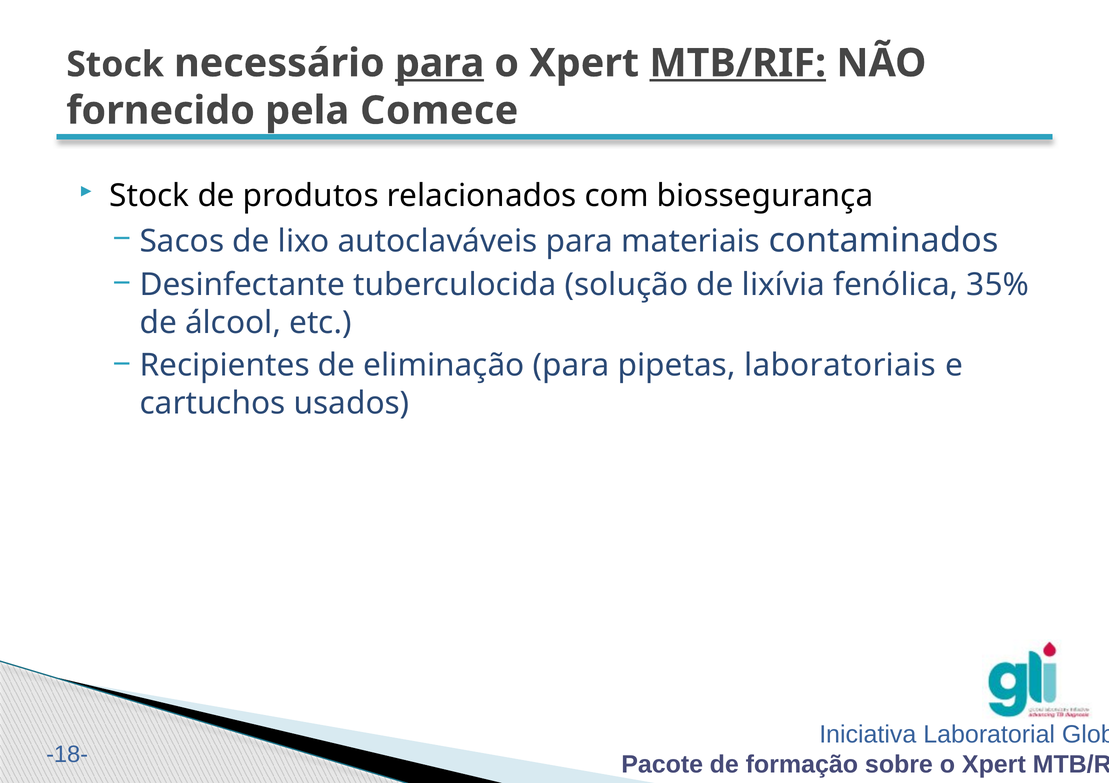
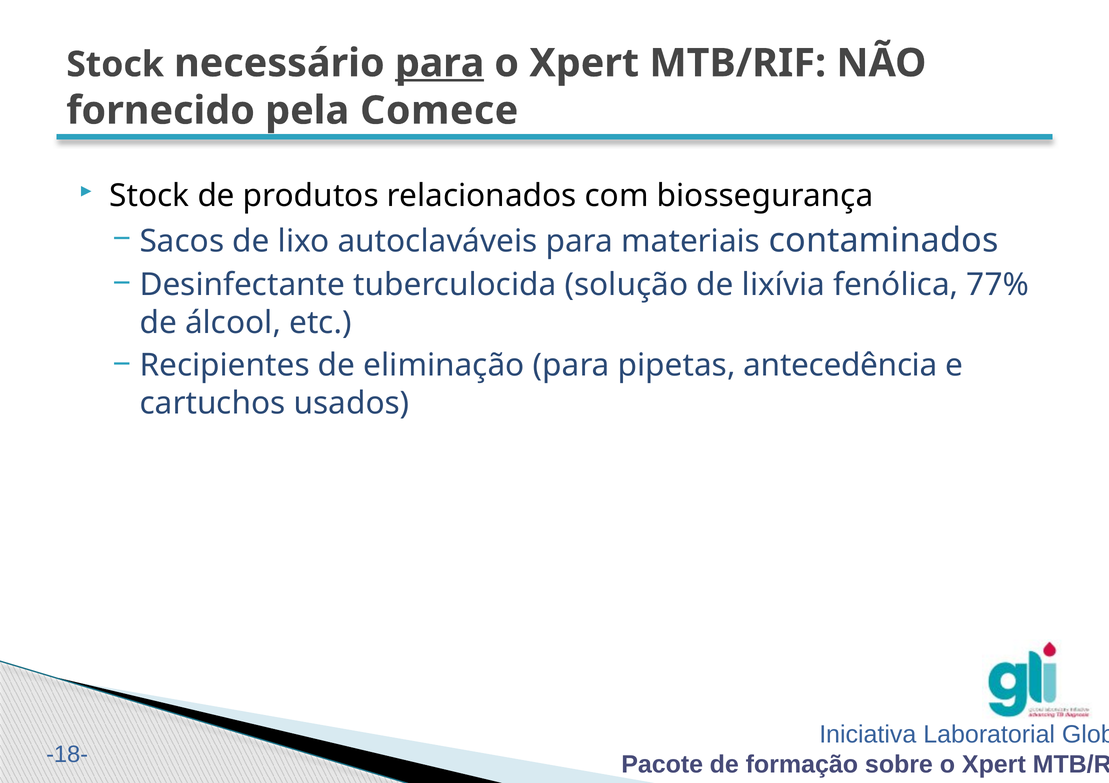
MTB/RIF at (738, 63) underline: present -> none
35%: 35% -> 77%
laboratoriais: laboratoriais -> antecedência
